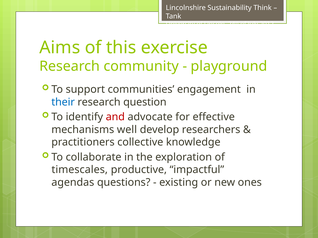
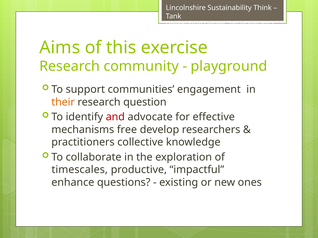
their colour: blue -> orange
well: well -> free
agendas: agendas -> enhance
